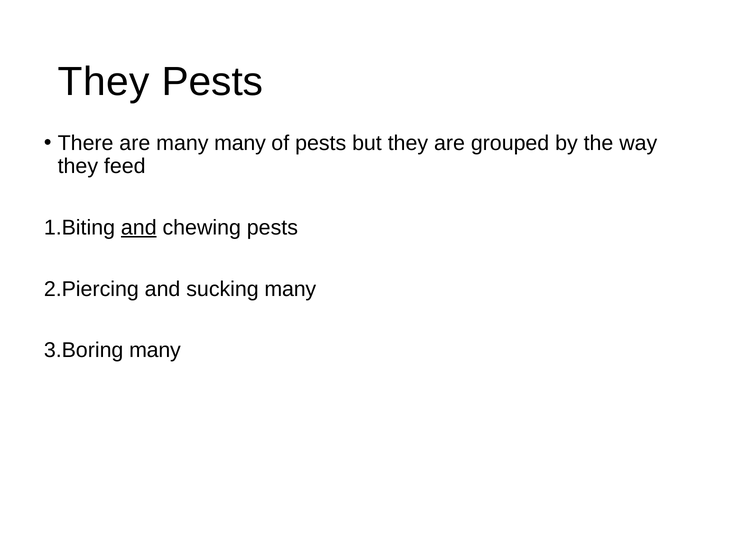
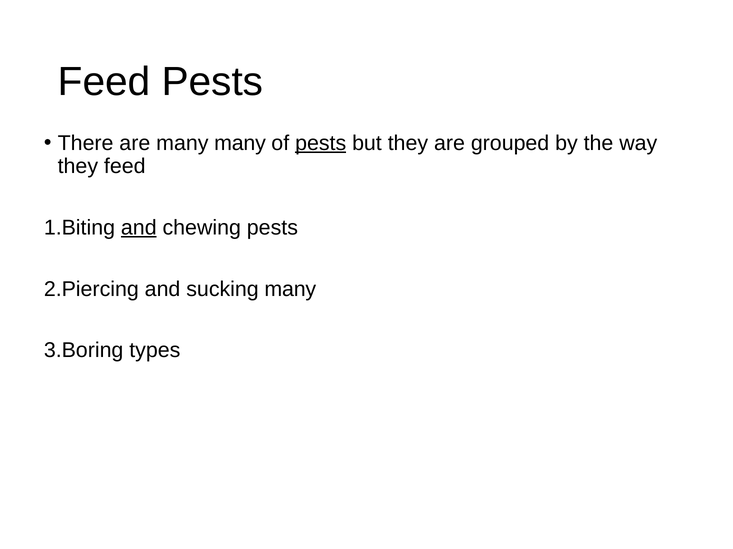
They at (104, 82): They -> Feed
pests at (321, 143) underline: none -> present
many at (155, 351): many -> types
